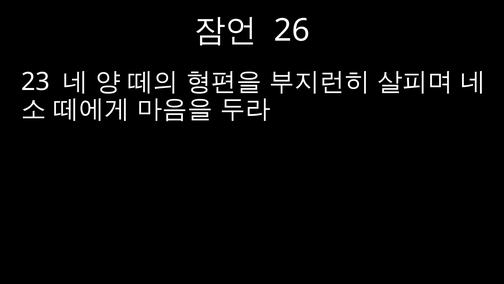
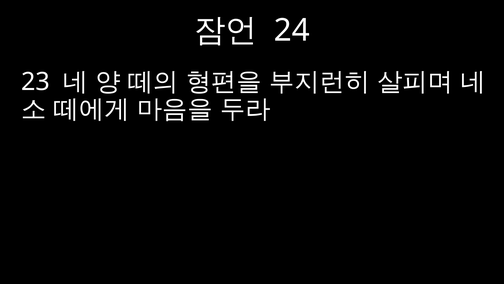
26: 26 -> 24
